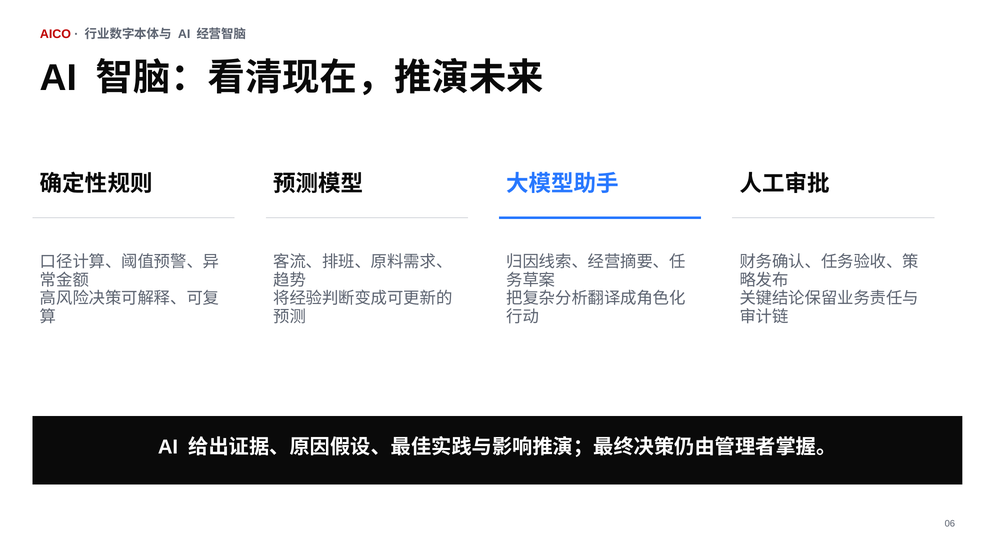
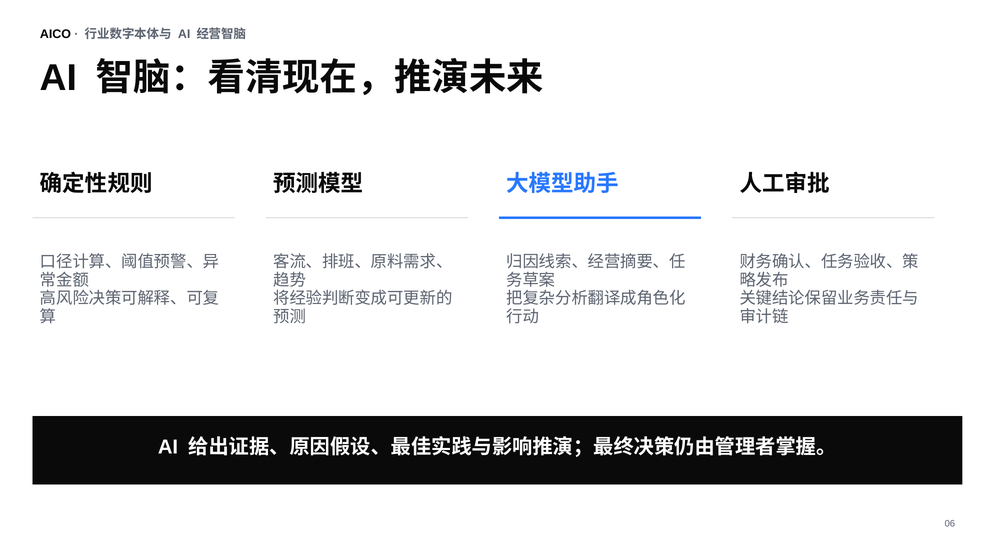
AICO colour: red -> black
